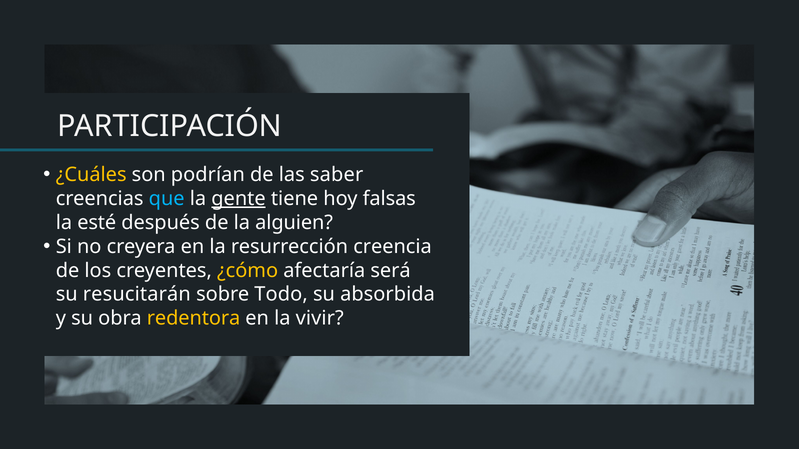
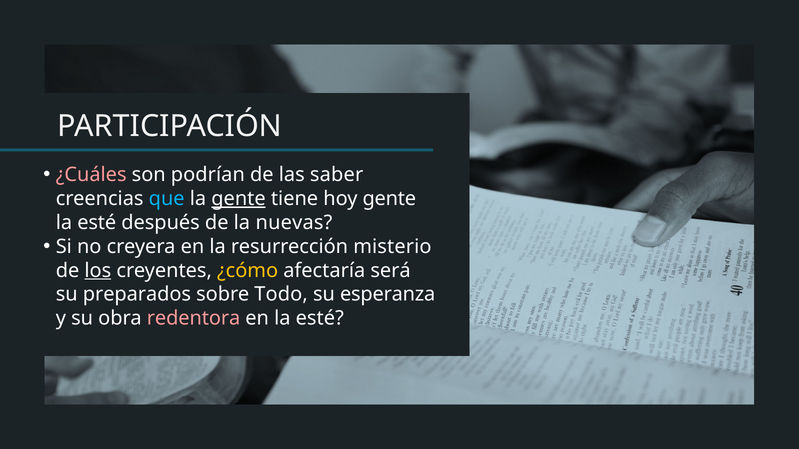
¿Cuáles colour: yellow -> pink
hoy falsas: falsas -> gente
alguien: alguien -> nuevas
creencia: creencia -> misterio
los underline: none -> present
resucitarán: resucitarán -> preparados
absorbida: absorbida -> esperanza
redentora colour: yellow -> pink
en la vivir: vivir -> esté
